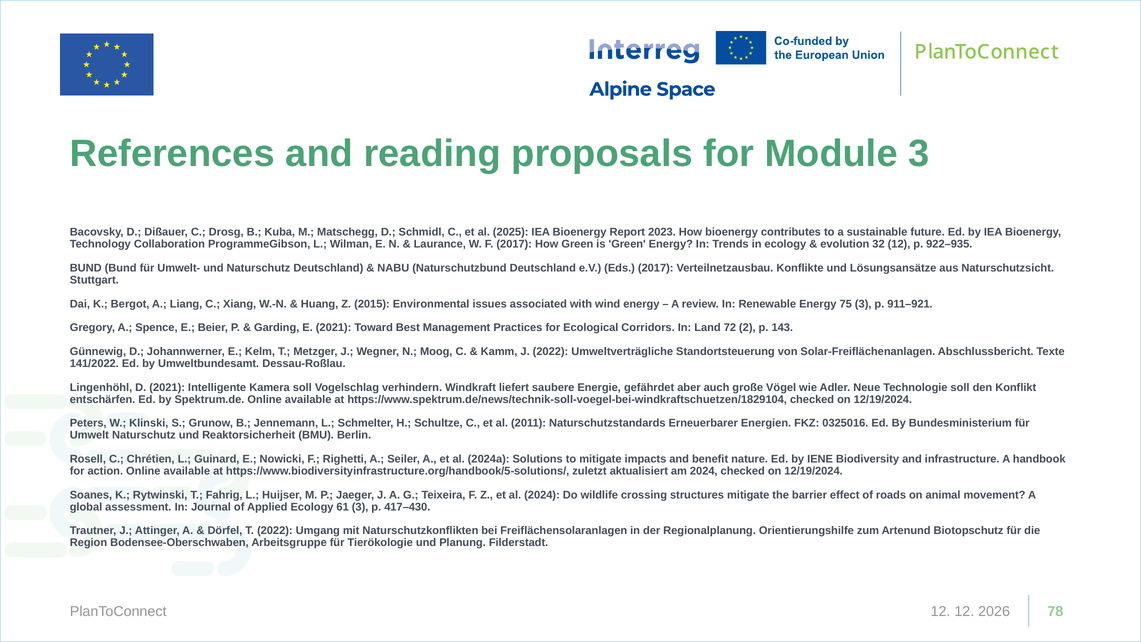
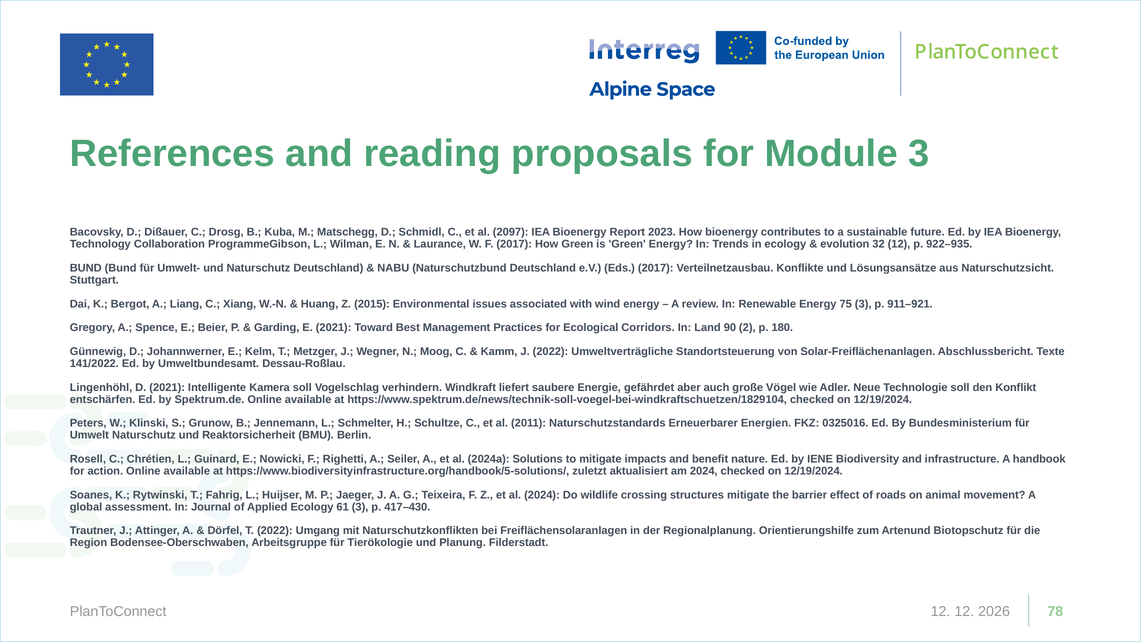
2025: 2025 -> 2097
72: 72 -> 90
143: 143 -> 180
